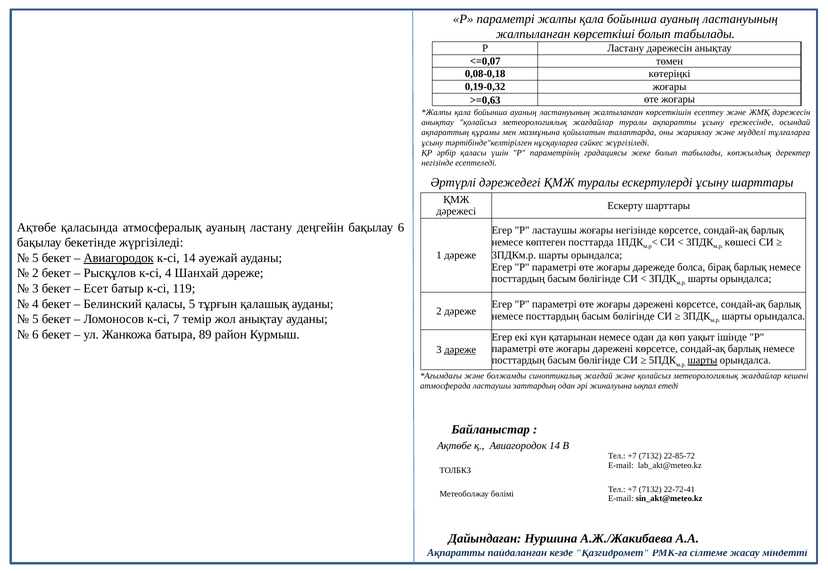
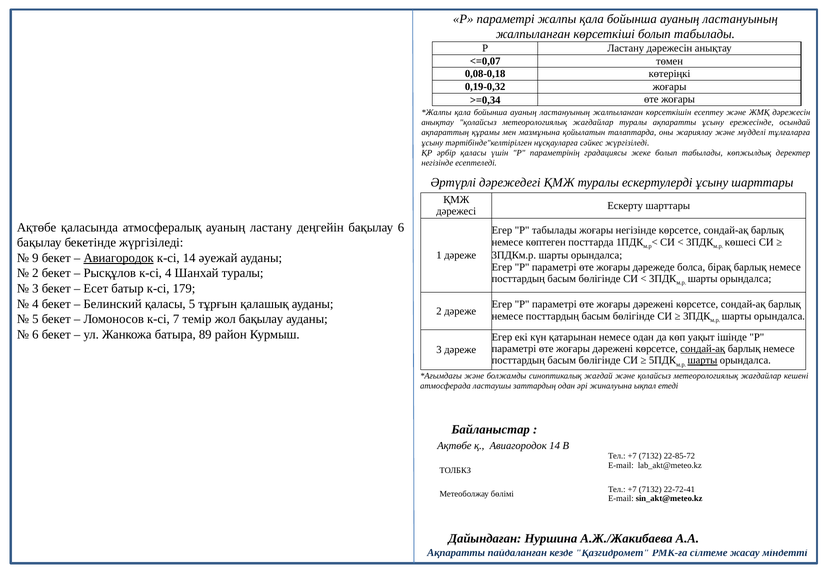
>=0,63: >=0,63 -> >=0,34
Р ластаушы: ластаушы -> табылады
5 at (35, 258): 5 -> 9
Шанхай дәреже: дәреже -> туралы
119: 119 -> 179
жол анықтау: анықтау -> бақылау
сондай-ақ at (703, 349) underline: none -> present
дәреже at (460, 350) underline: present -> none
